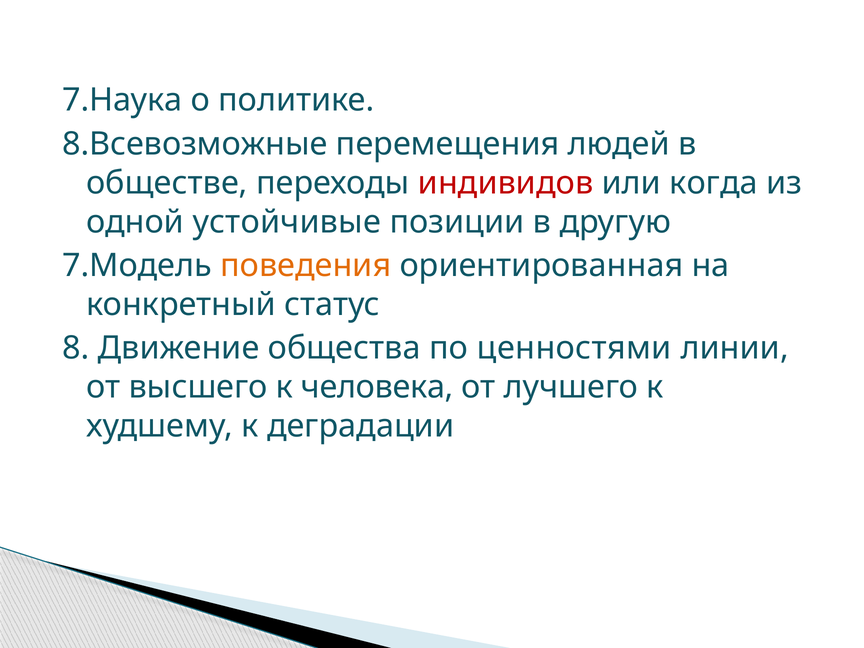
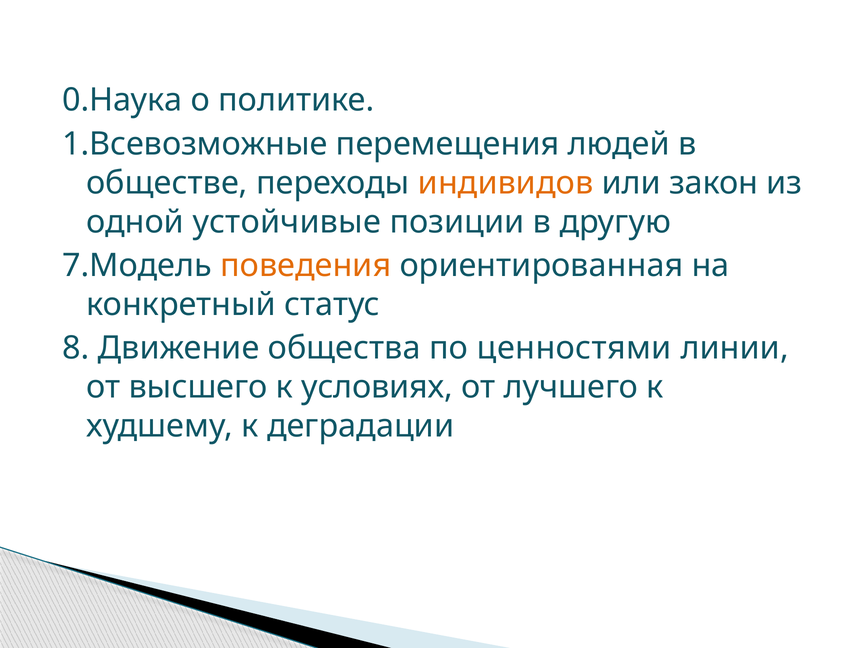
7.Наука: 7.Наука -> 0.Наука
8.Всевозможные: 8.Всевозможные -> 1.Всевозможные
индивидов colour: red -> orange
когда: когда -> закон
человека: человека -> условиях
